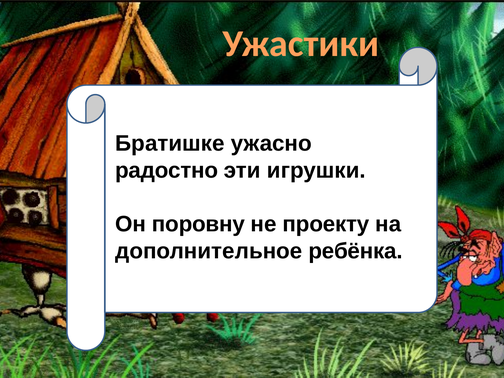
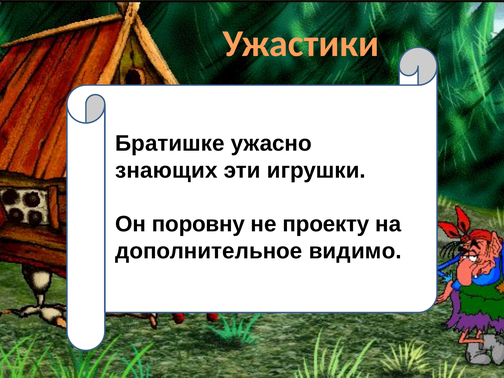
радостно: радостно -> знающих
ребёнка: ребёнка -> видимо
